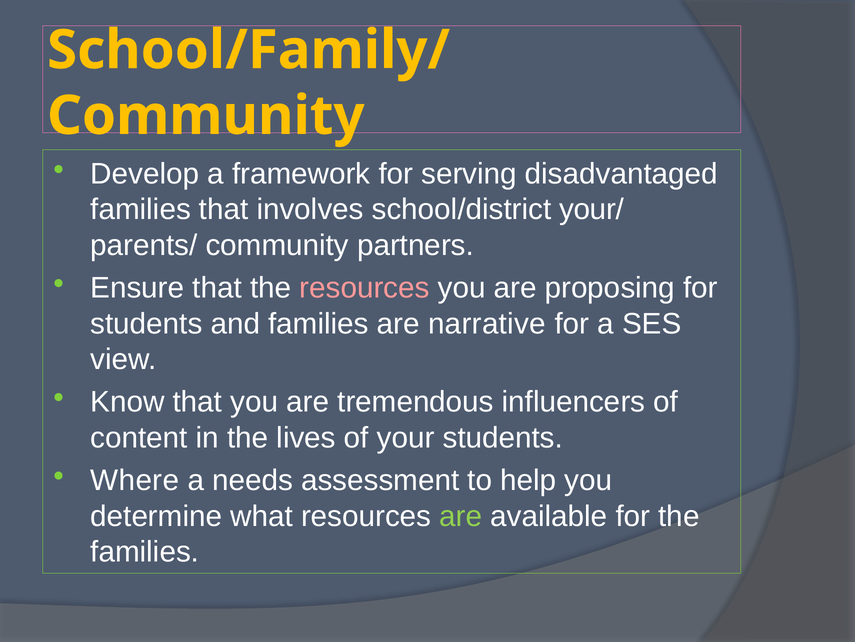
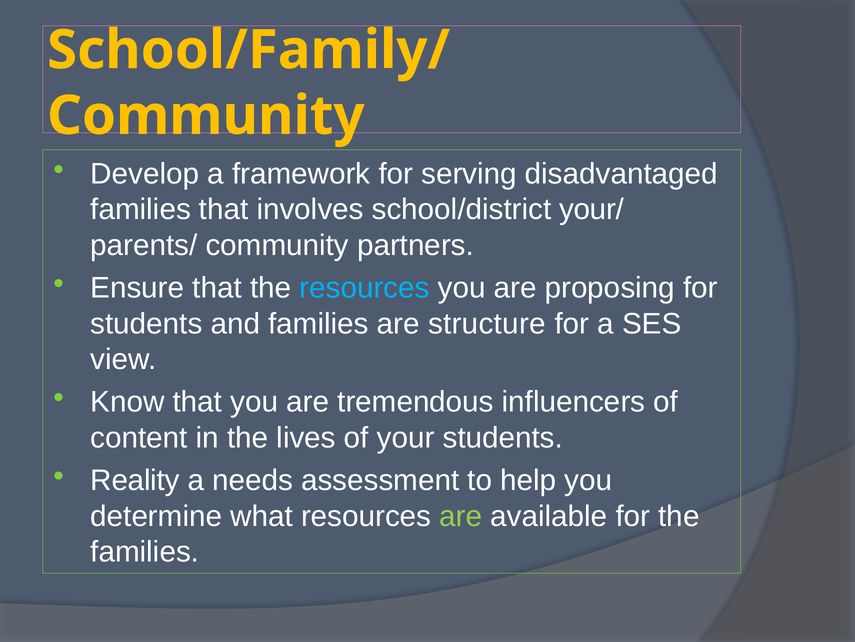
resources at (364, 288) colour: pink -> light blue
narrative: narrative -> structure
Where: Where -> Reality
